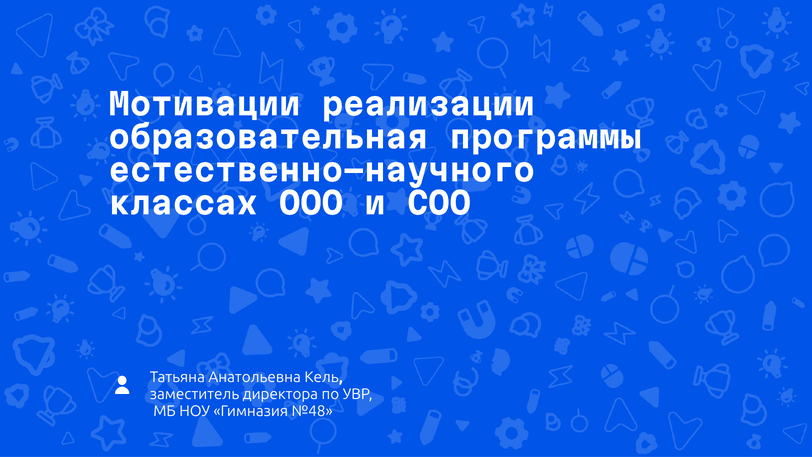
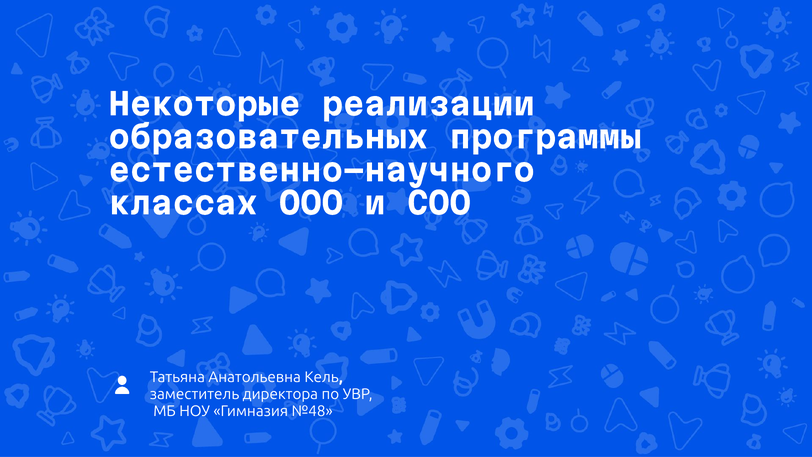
Мотивации: Мотивации -> Некоторые
образовательная: образовательная -> образовательных
